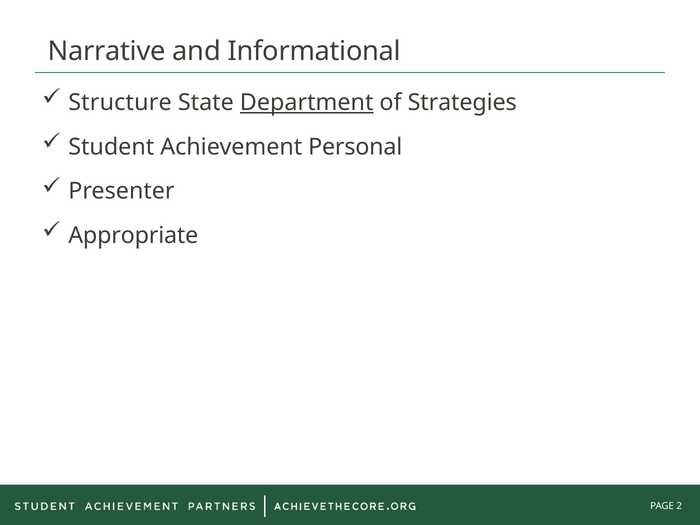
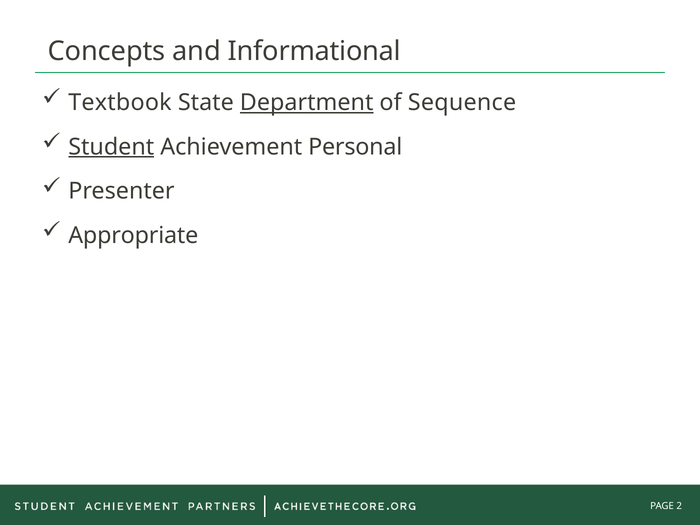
Narrative: Narrative -> Concepts
Structure: Structure -> Textbook
Strategies: Strategies -> Sequence
Student underline: none -> present
